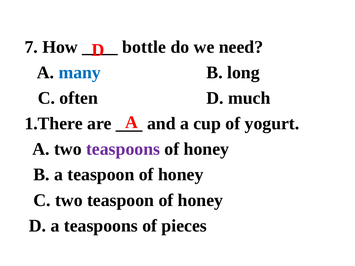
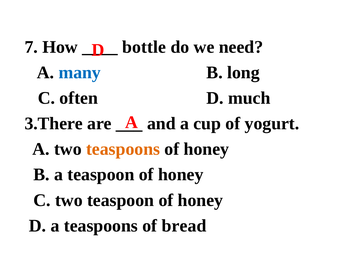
1.There: 1.There -> 3.There
teaspoons at (123, 149) colour: purple -> orange
pieces: pieces -> bread
